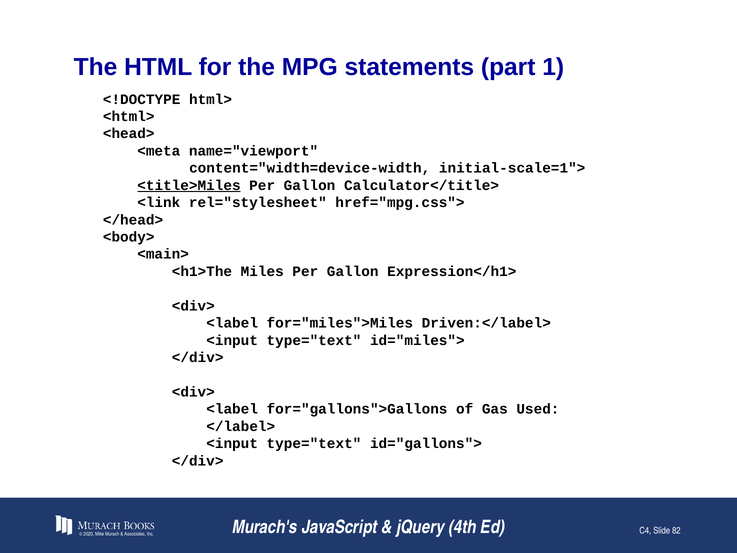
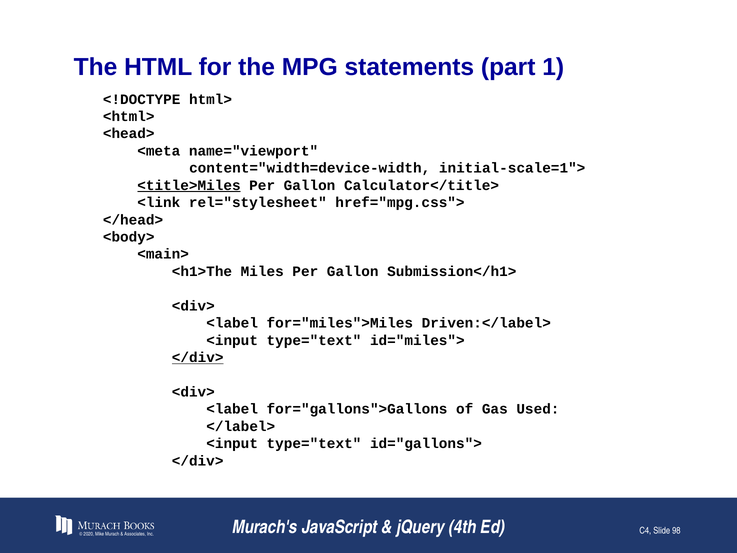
Expression</h1>: Expression</h1> -> Submission</h1>
</div> at (198, 357) underline: none -> present
82: 82 -> 98
